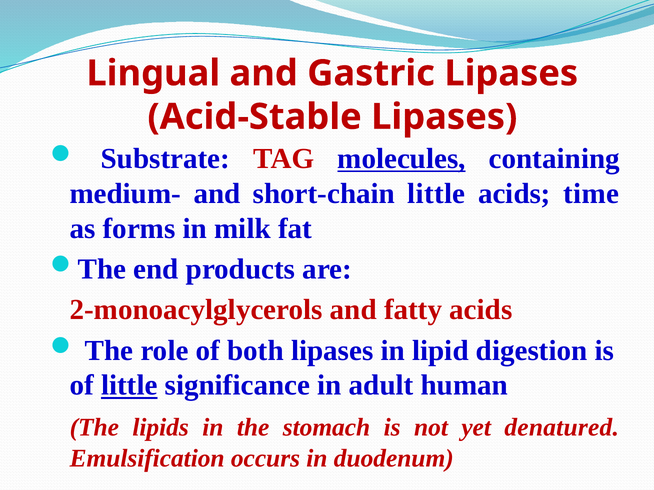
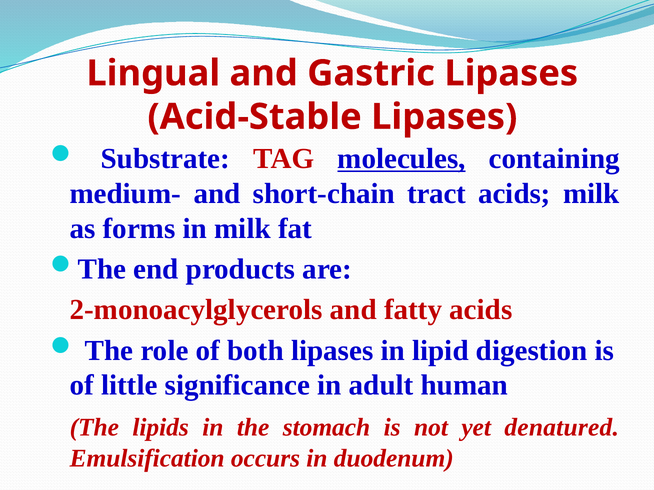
short-chain little: little -> tract
acids time: time -> milk
little at (129, 386) underline: present -> none
